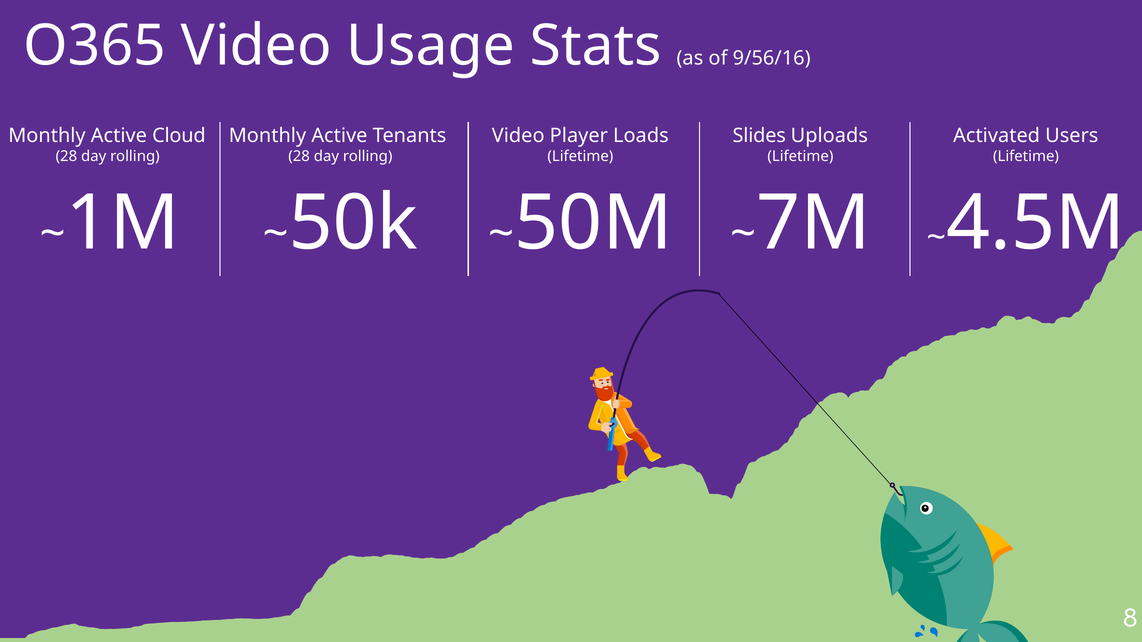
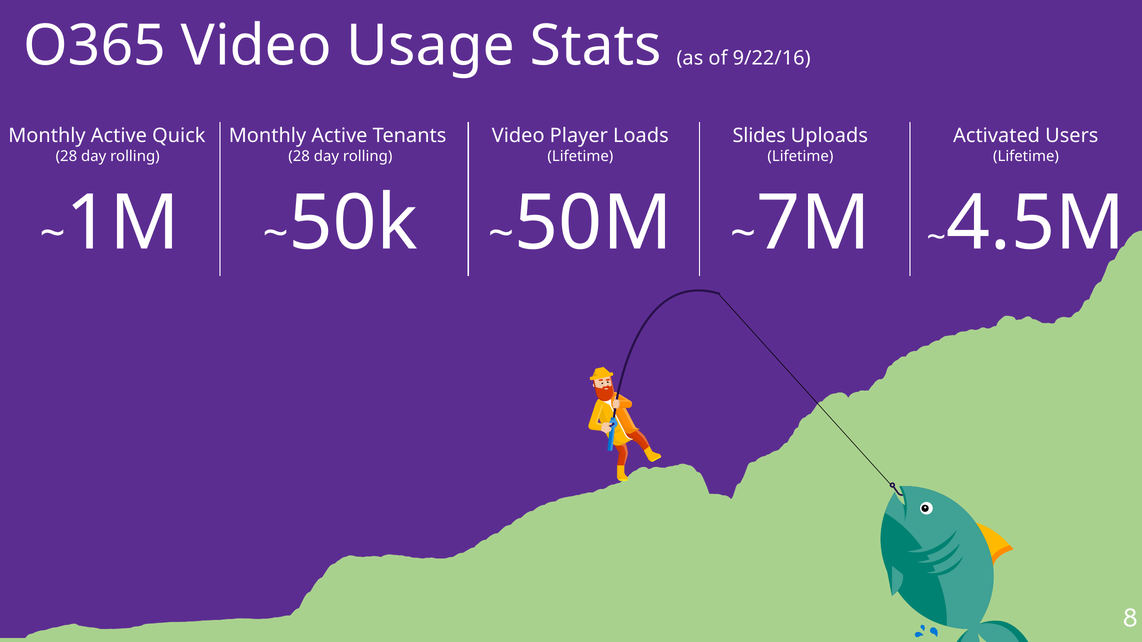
9/56/16: 9/56/16 -> 9/22/16
Cloud: Cloud -> Quick
